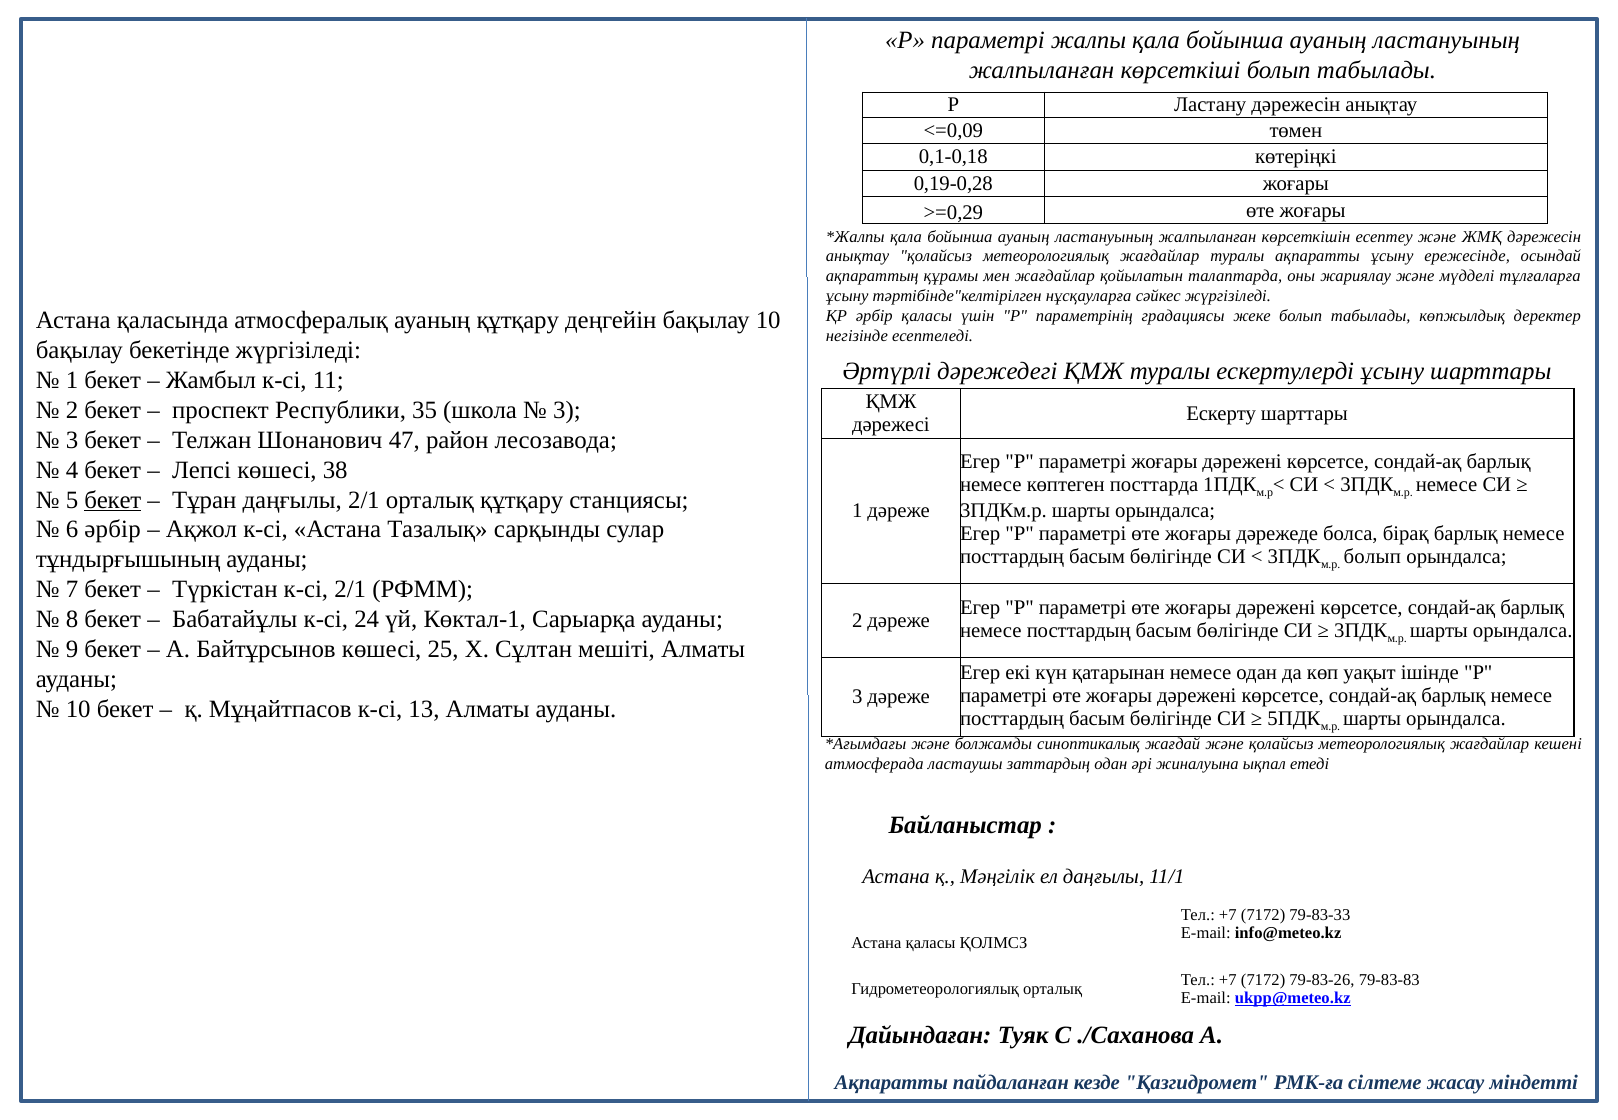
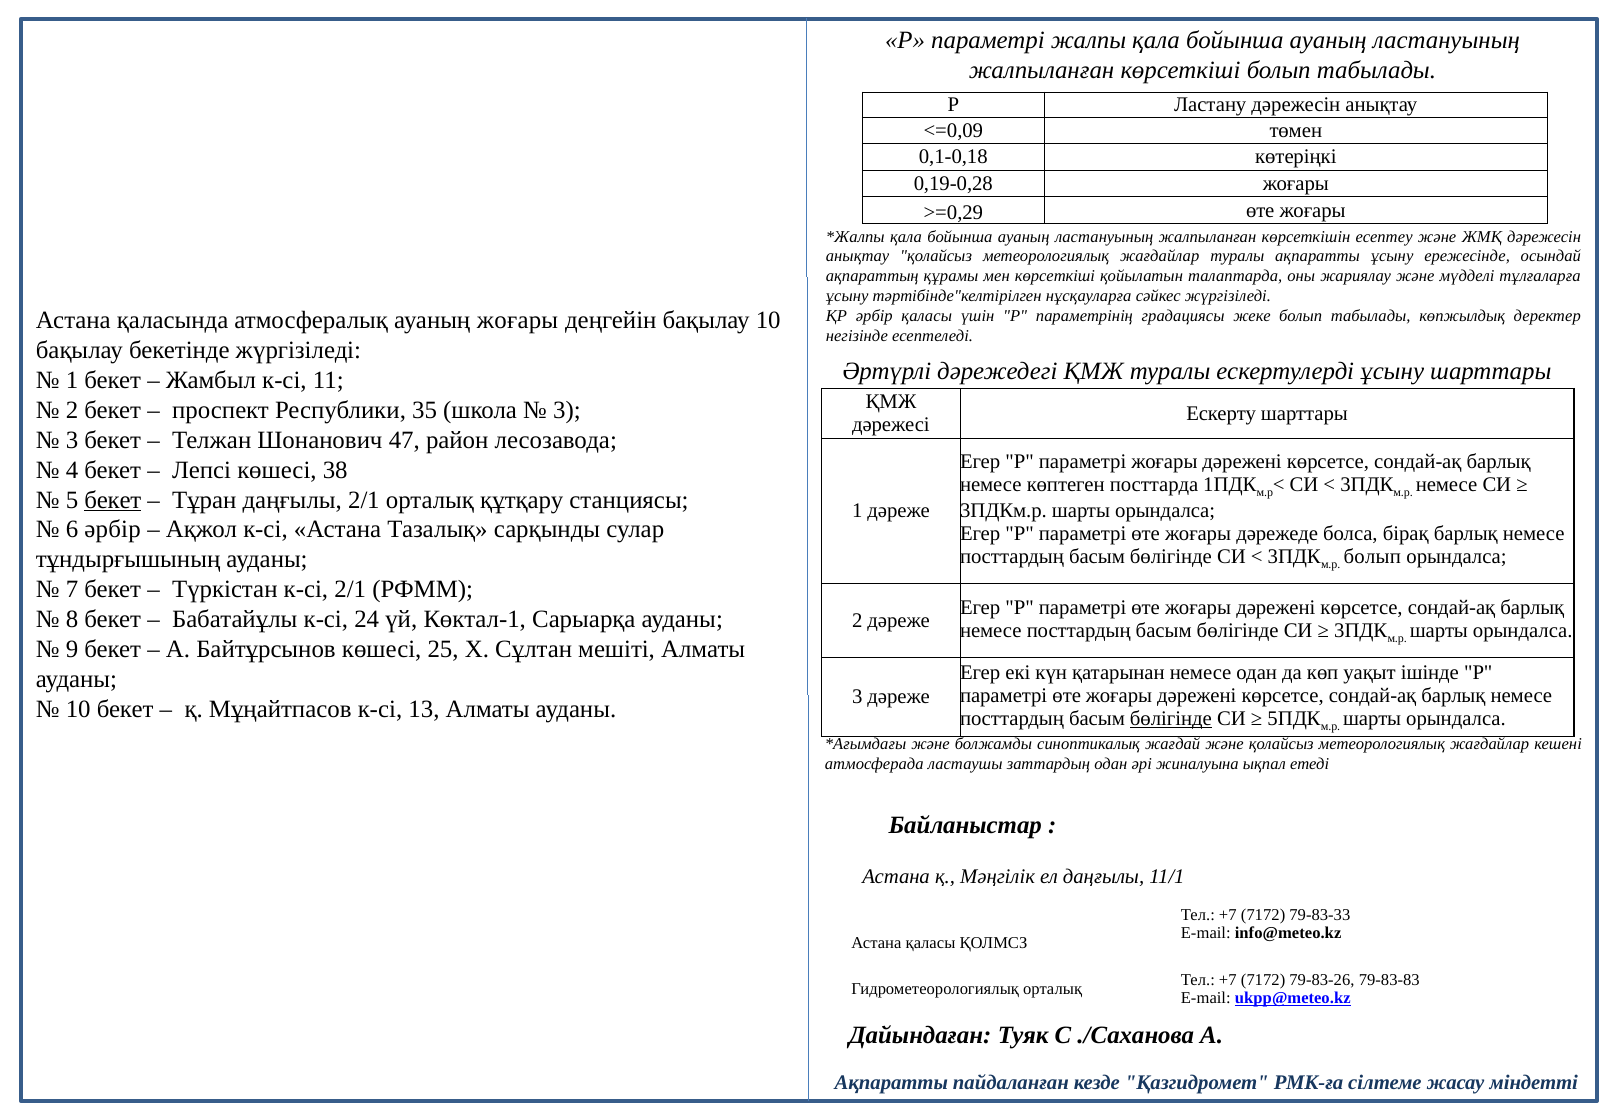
мен жағдайлар: жағдайлар -> көрсеткіші
ауаның құтқару: құтқару -> жоғары
бөлігінде at (1171, 718) underline: none -> present
